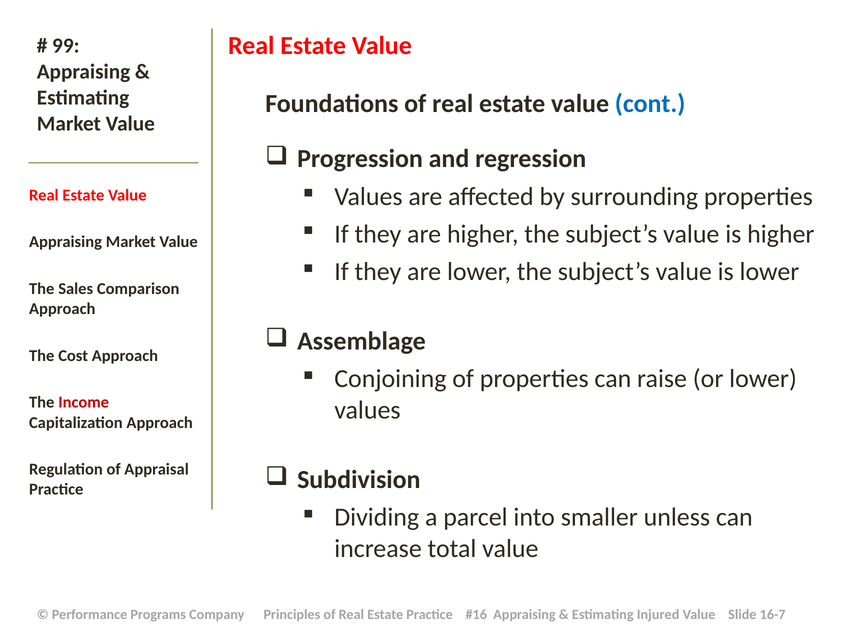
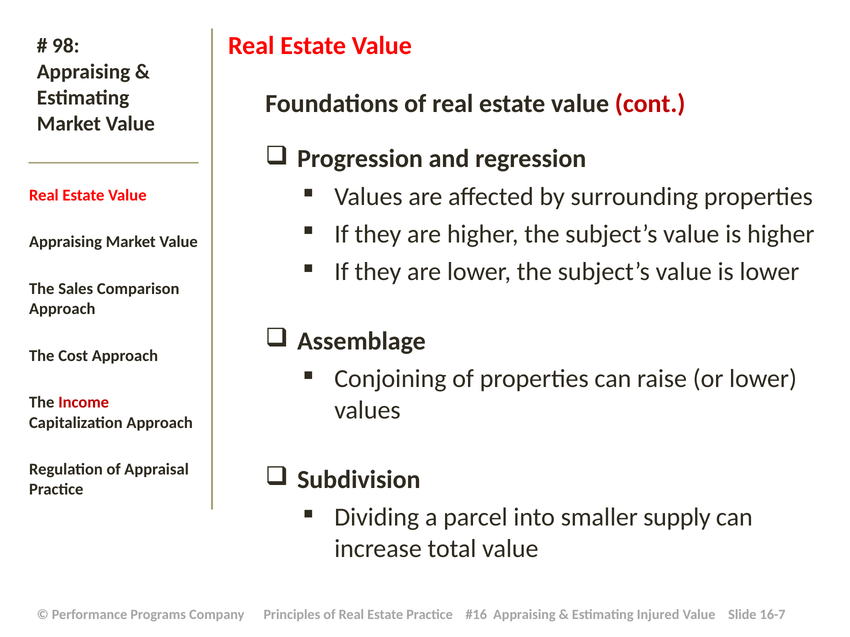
99: 99 -> 98
cont colour: blue -> red
unless: unless -> supply
